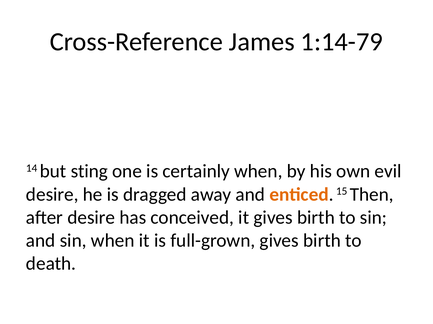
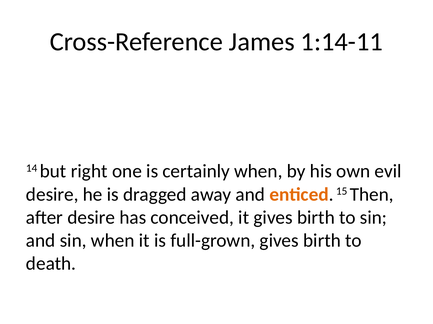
1:14-79: 1:14-79 -> 1:14-11
sting: sting -> right
